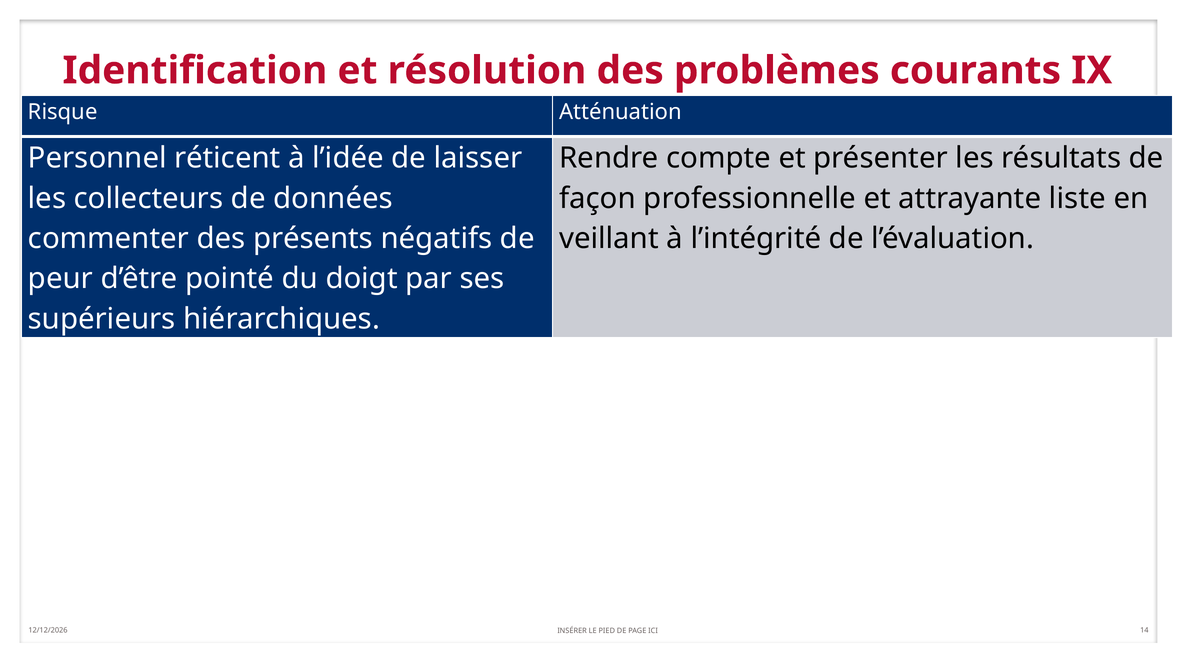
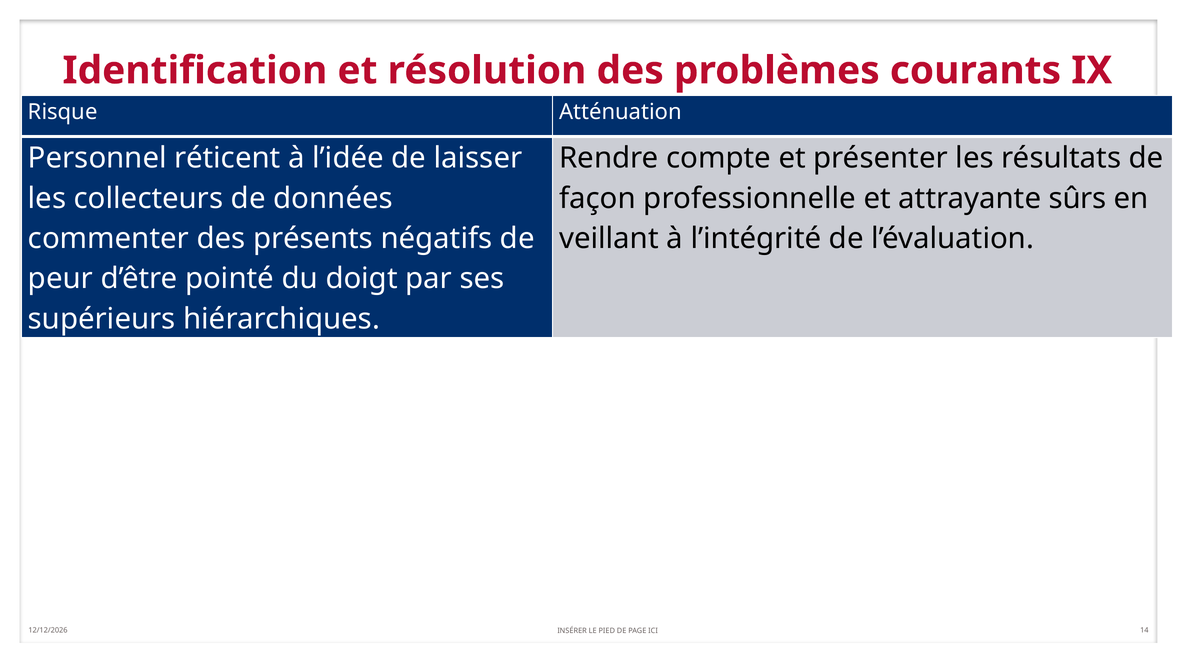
liste: liste -> sûrs
